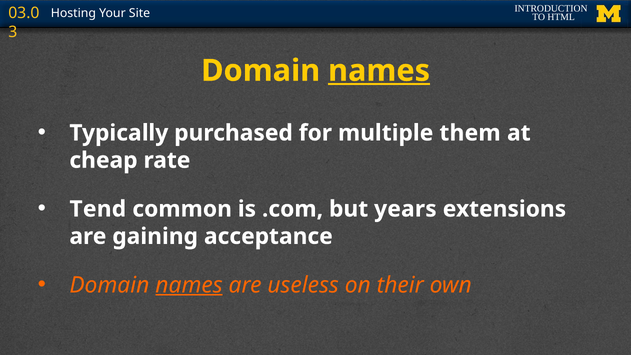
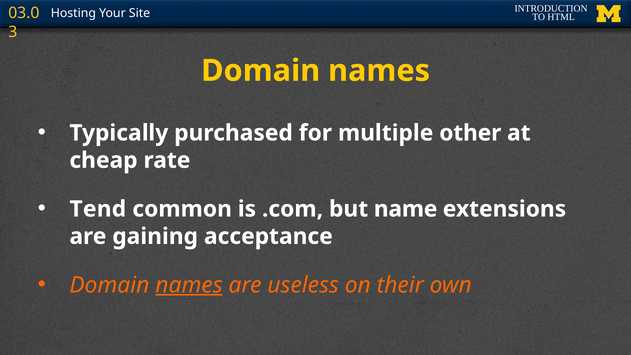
names at (379, 71) underline: present -> none
them: them -> other
years: years -> name
